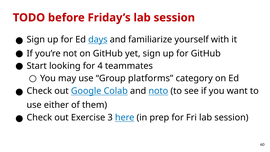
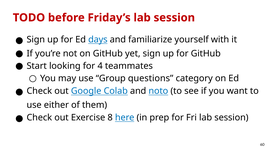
platforms: platforms -> questions
3: 3 -> 8
